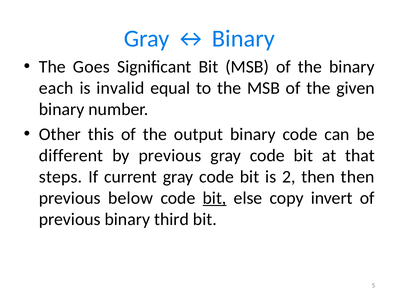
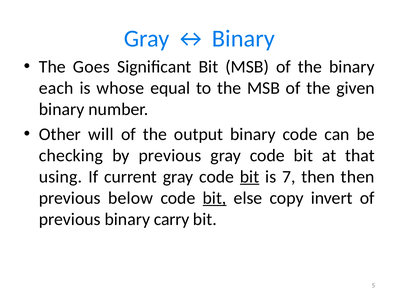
invalid: invalid -> whose
this: this -> will
different: different -> checking
steps: steps -> using
bit at (250, 177) underline: none -> present
2: 2 -> 7
third: third -> carry
